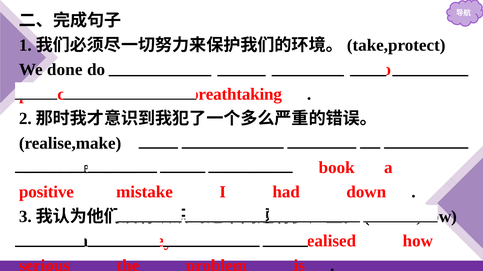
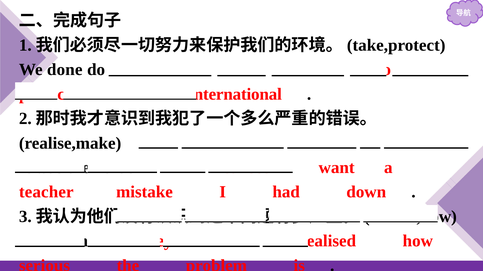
breathtaking: breathtaking -> international
book: book -> want
positive: positive -> teacher
